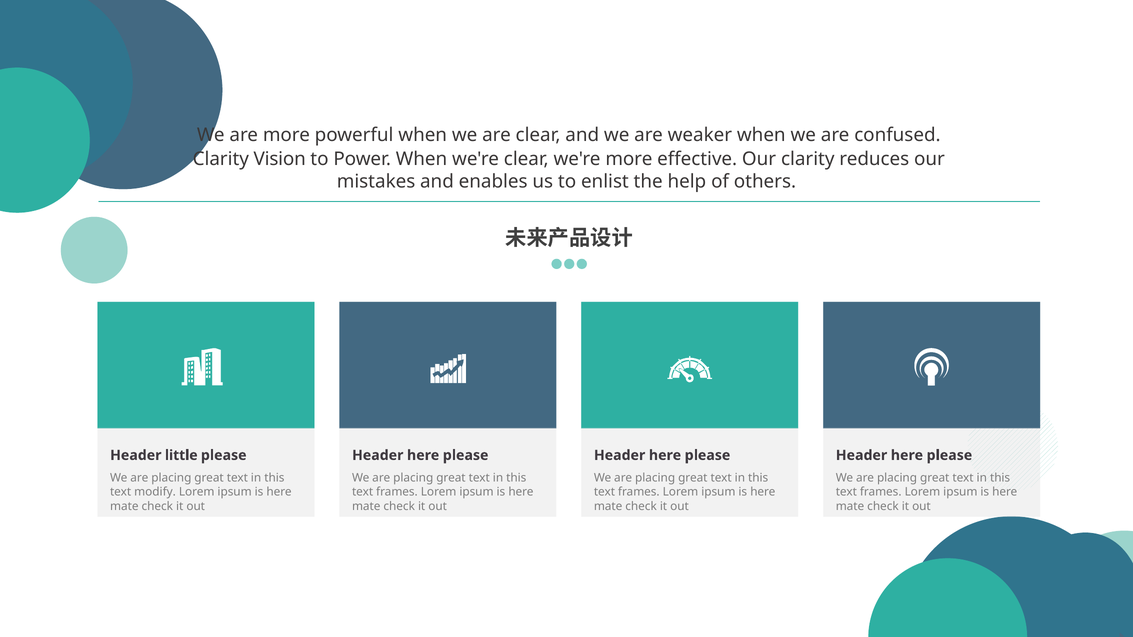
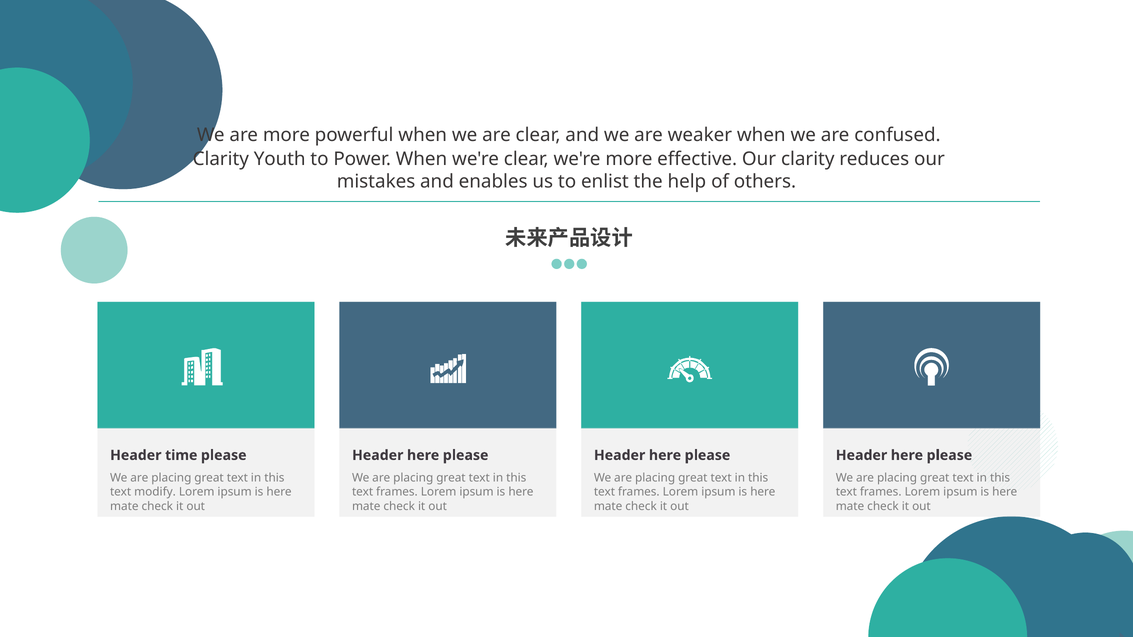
Vision: Vision -> Youth
little: little -> time
